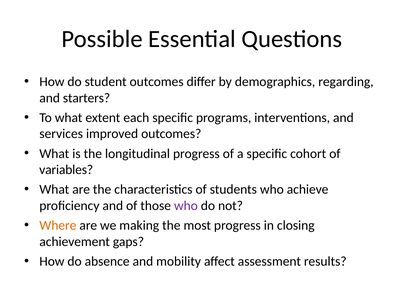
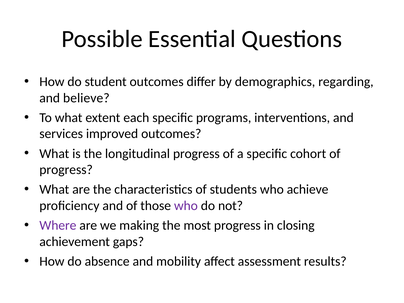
starters: starters -> believe
variables at (66, 170): variables -> progress
Where colour: orange -> purple
